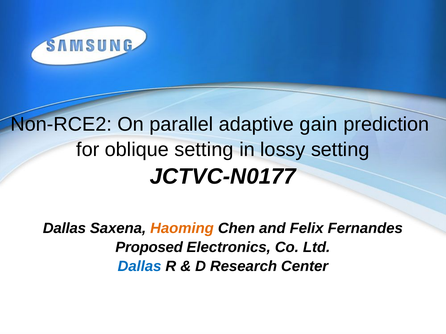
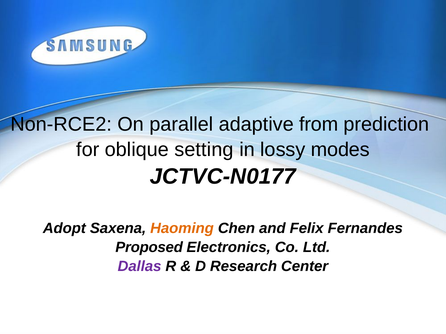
gain: gain -> from
lossy setting: setting -> modes
Dallas at (64, 229): Dallas -> Adopt
Dallas at (140, 267) colour: blue -> purple
